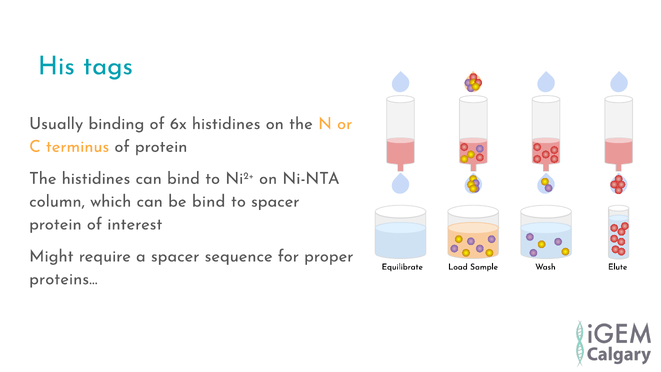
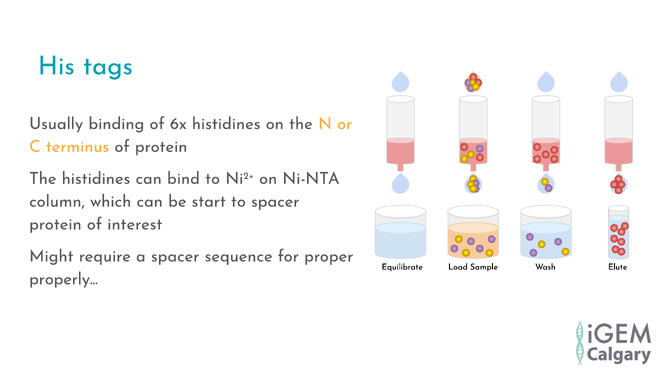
be bind: bind -> start
proteins: proteins -> properly
